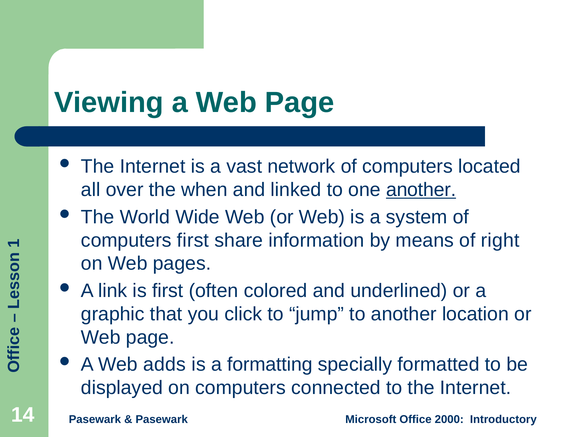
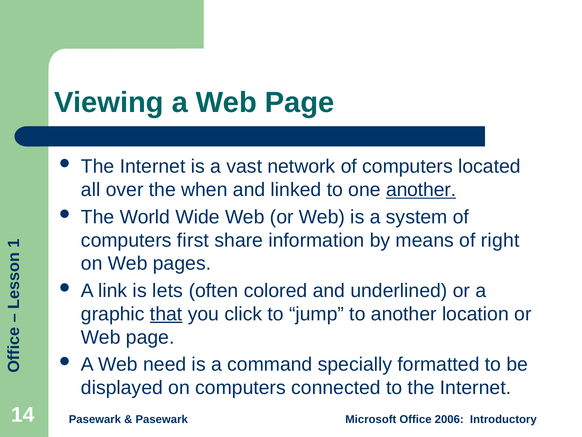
is first: first -> lets
that underline: none -> present
adds: adds -> need
formatting: formatting -> command
2000: 2000 -> 2006
